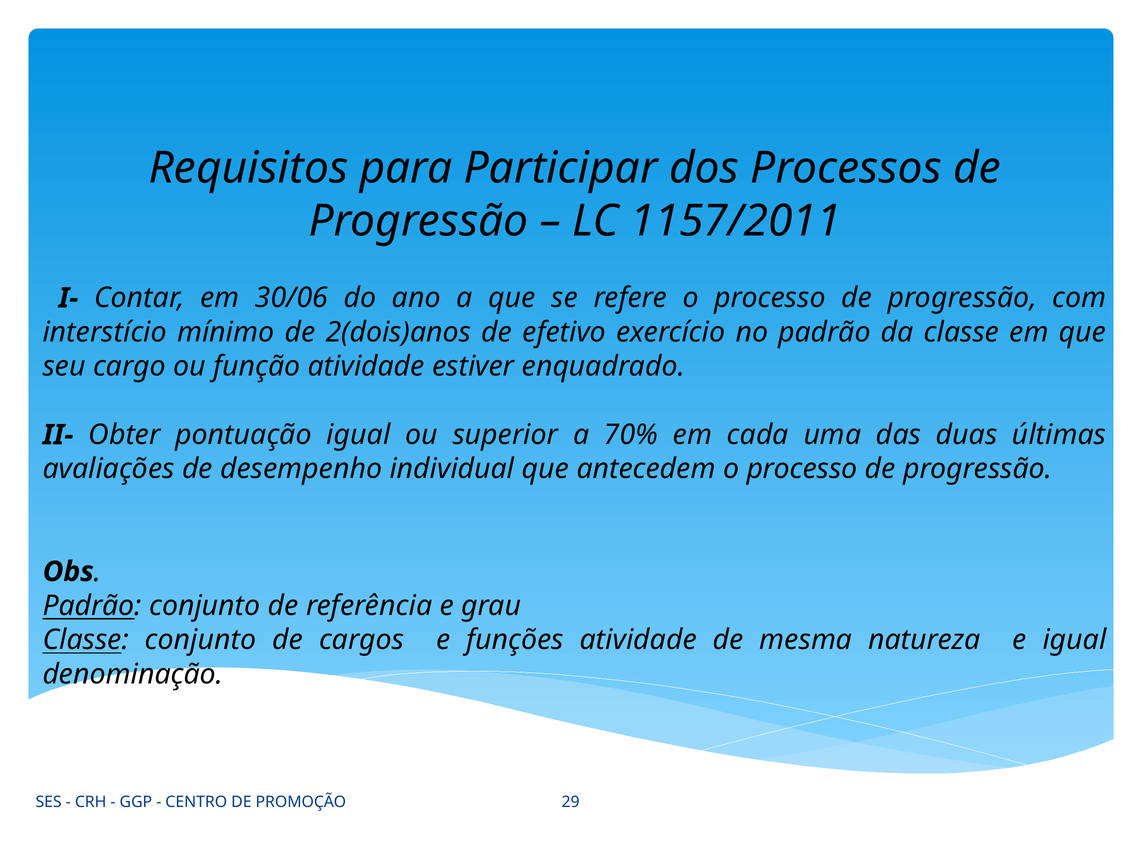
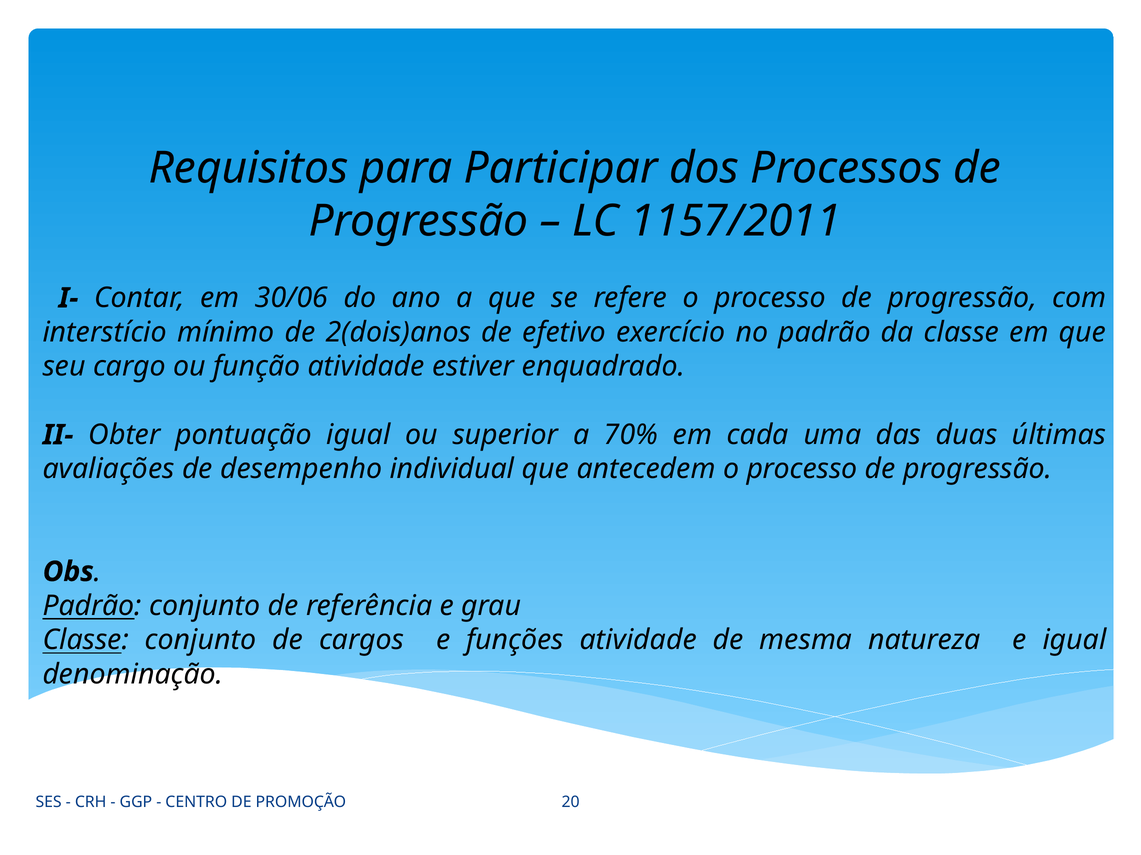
29: 29 -> 20
